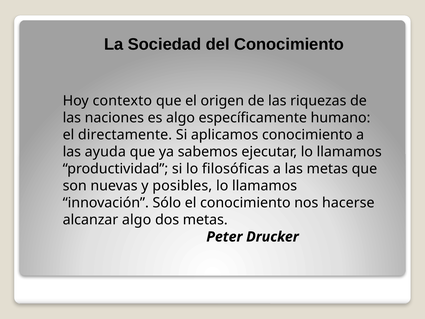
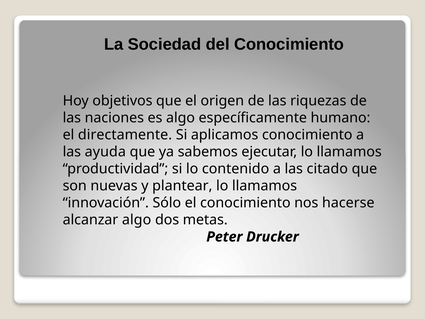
contexto: contexto -> objetivos
filosóficas: filosóficas -> contenido
las metas: metas -> citado
posibles: posibles -> plantear
